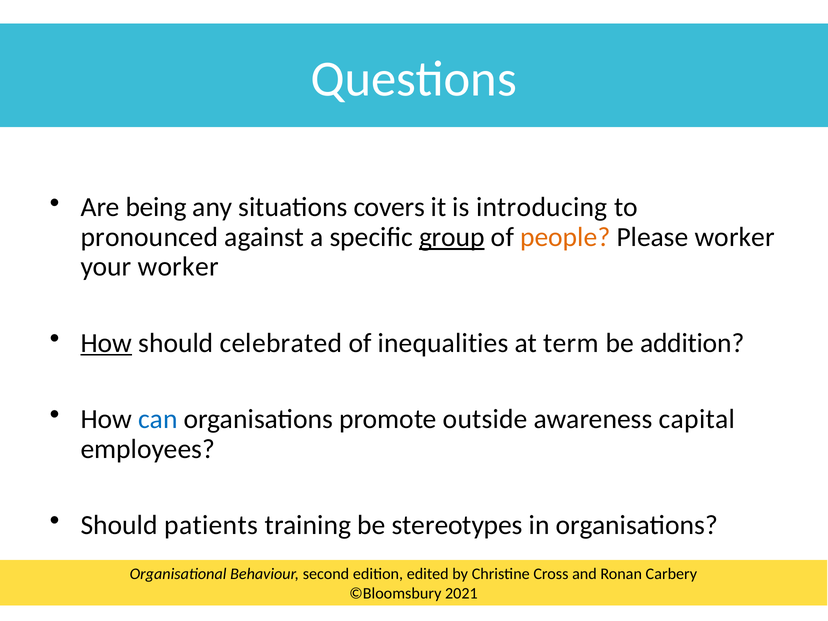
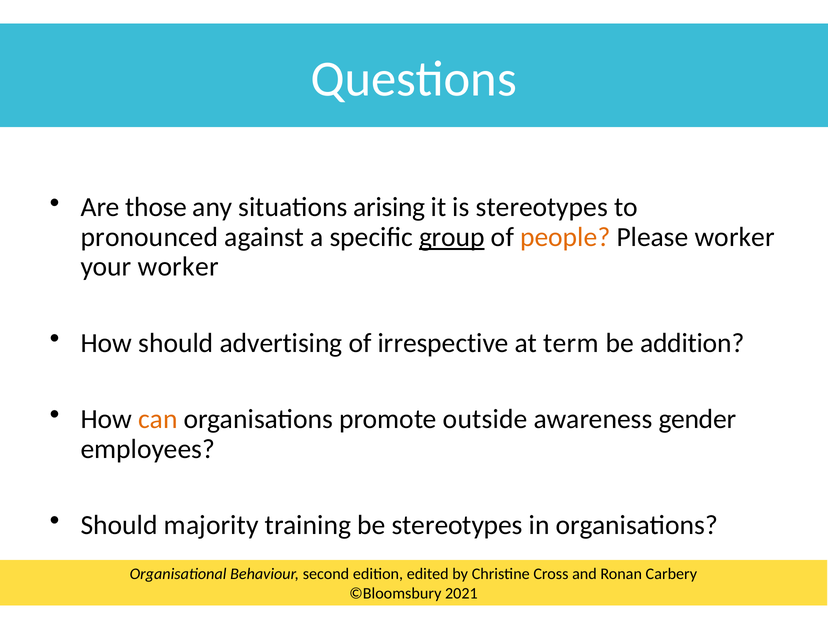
being: being -> those
covers: covers -> arising
is introducing: introducing -> stereotypes
How at (106, 343) underline: present -> none
celebrated: celebrated -> advertising
inequalities: inequalities -> irrespective
can colour: blue -> orange
capital: capital -> gender
patients: patients -> majority
